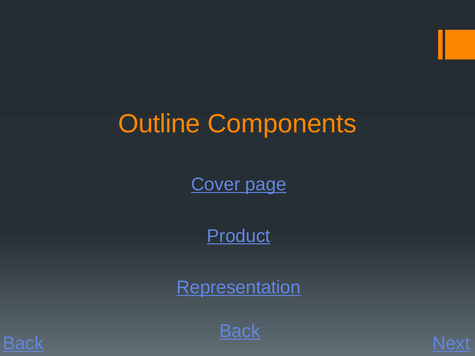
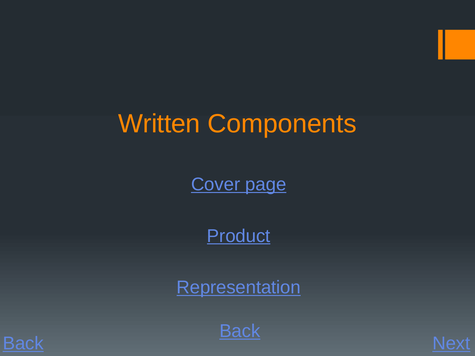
Outline: Outline -> Written
